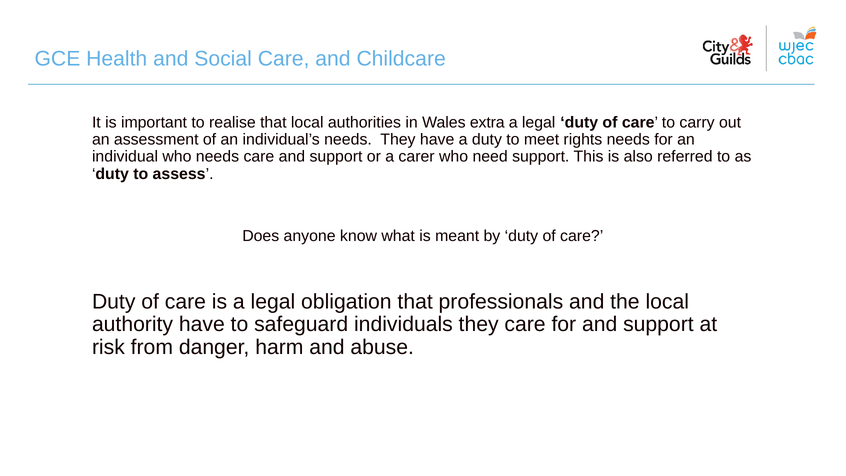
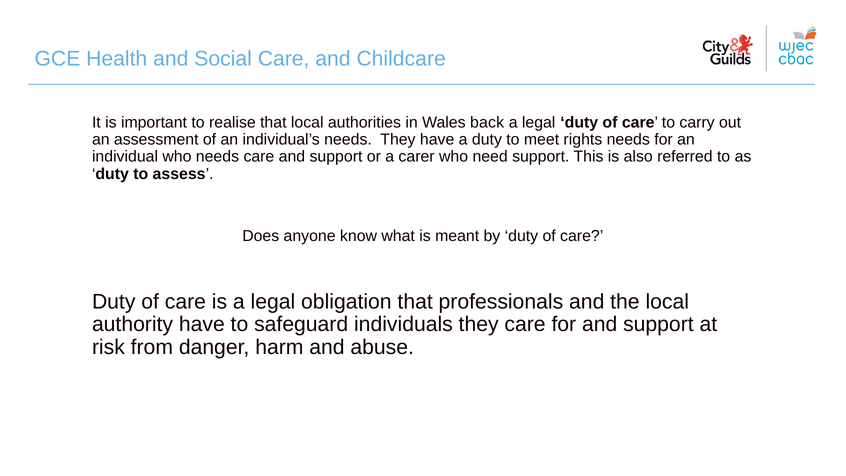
extra: extra -> back
